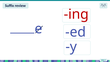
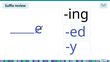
ing colour: red -> black
